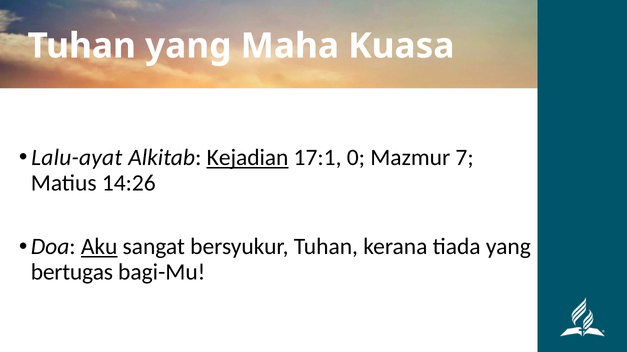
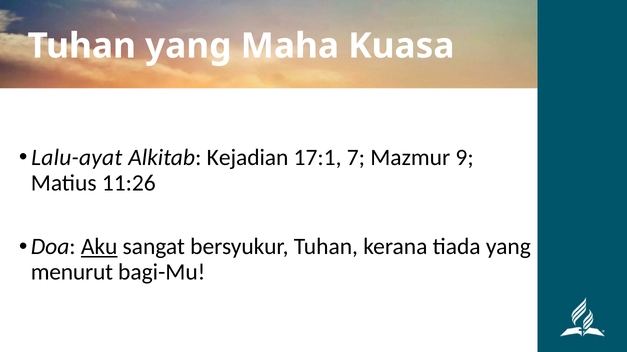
Kejadian underline: present -> none
0: 0 -> 7
7: 7 -> 9
14:26: 14:26 -> 11:26
bertugas: bertugas -> menurut
